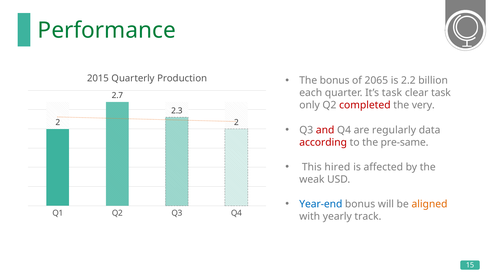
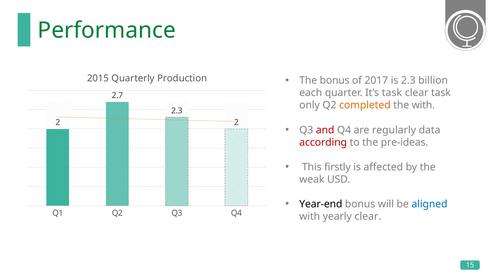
2065: 2065 -> 2017
is 2.2: 2.2 -> 2.3
completed colour: red -> orange
the very: very -> with
pre-same: pre-same -> pre-ideas
hired: hired -> firstly
Year-end colour: blue -> black
aligned colour: orange -> blue
yearly track: track -> clear
